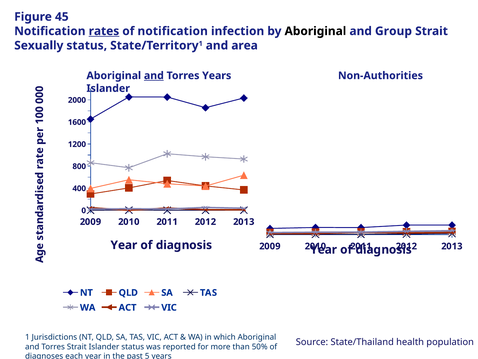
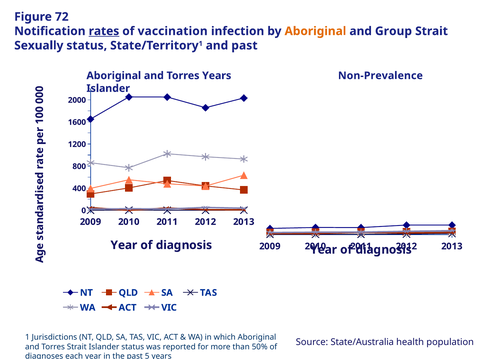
45: 45 -> 72
of notification: notification -> vaccination
Aboriginal at (315, 31) colour: black -> orange
and area: area -> past
and at (154, 76) underline: present -> none
Non-Authorities: Non-Authorities -> Non-Prevalence
State/Thailand: State/Thailand -> State/Australia
